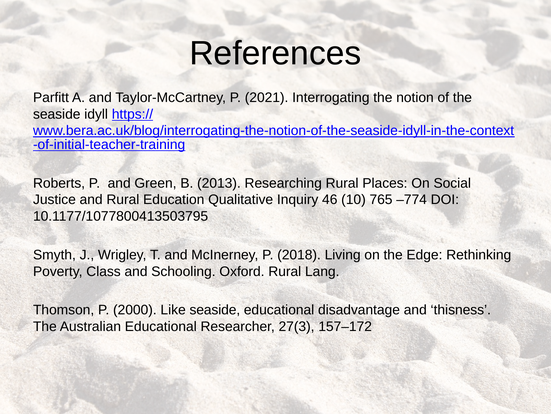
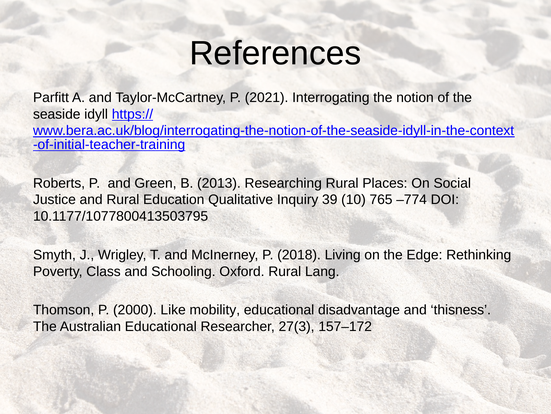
46: 46 -> 39
Like seaside: seaside -> mobility
